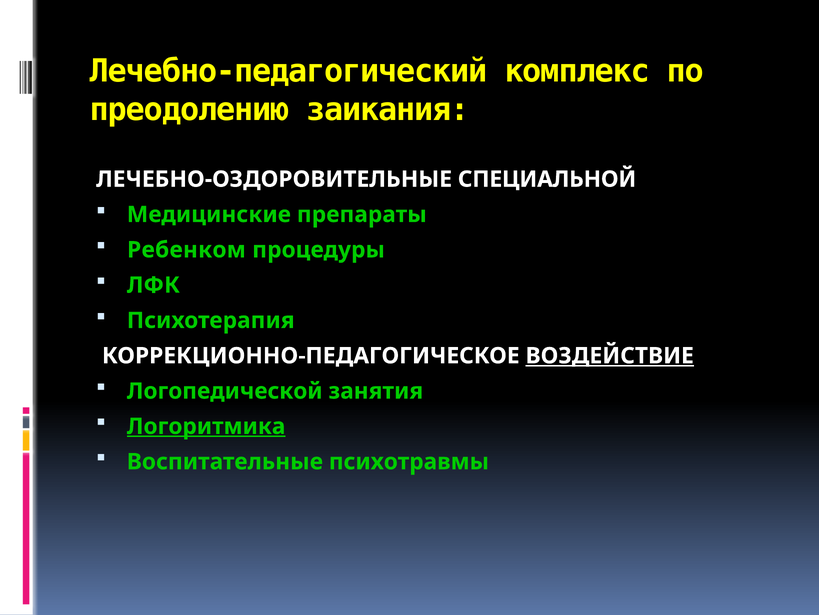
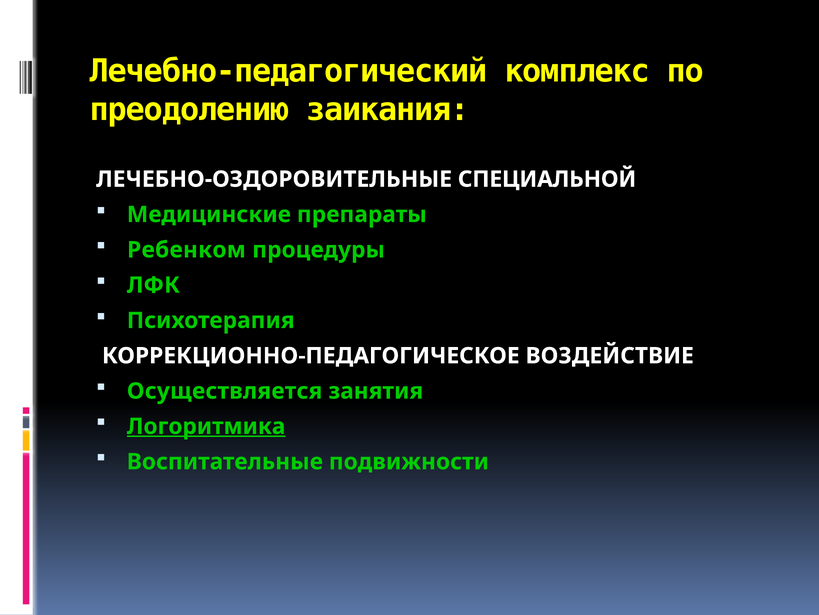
ВОЗДЕЙСТВИЕ underline: present -> none
Логопедической: Логопедической -> Осуществляется
психотравмы: психотравмы -> подвижности
